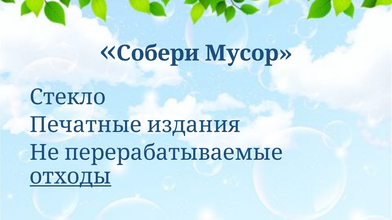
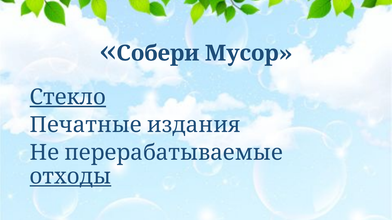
Стекло underline: none -> present
